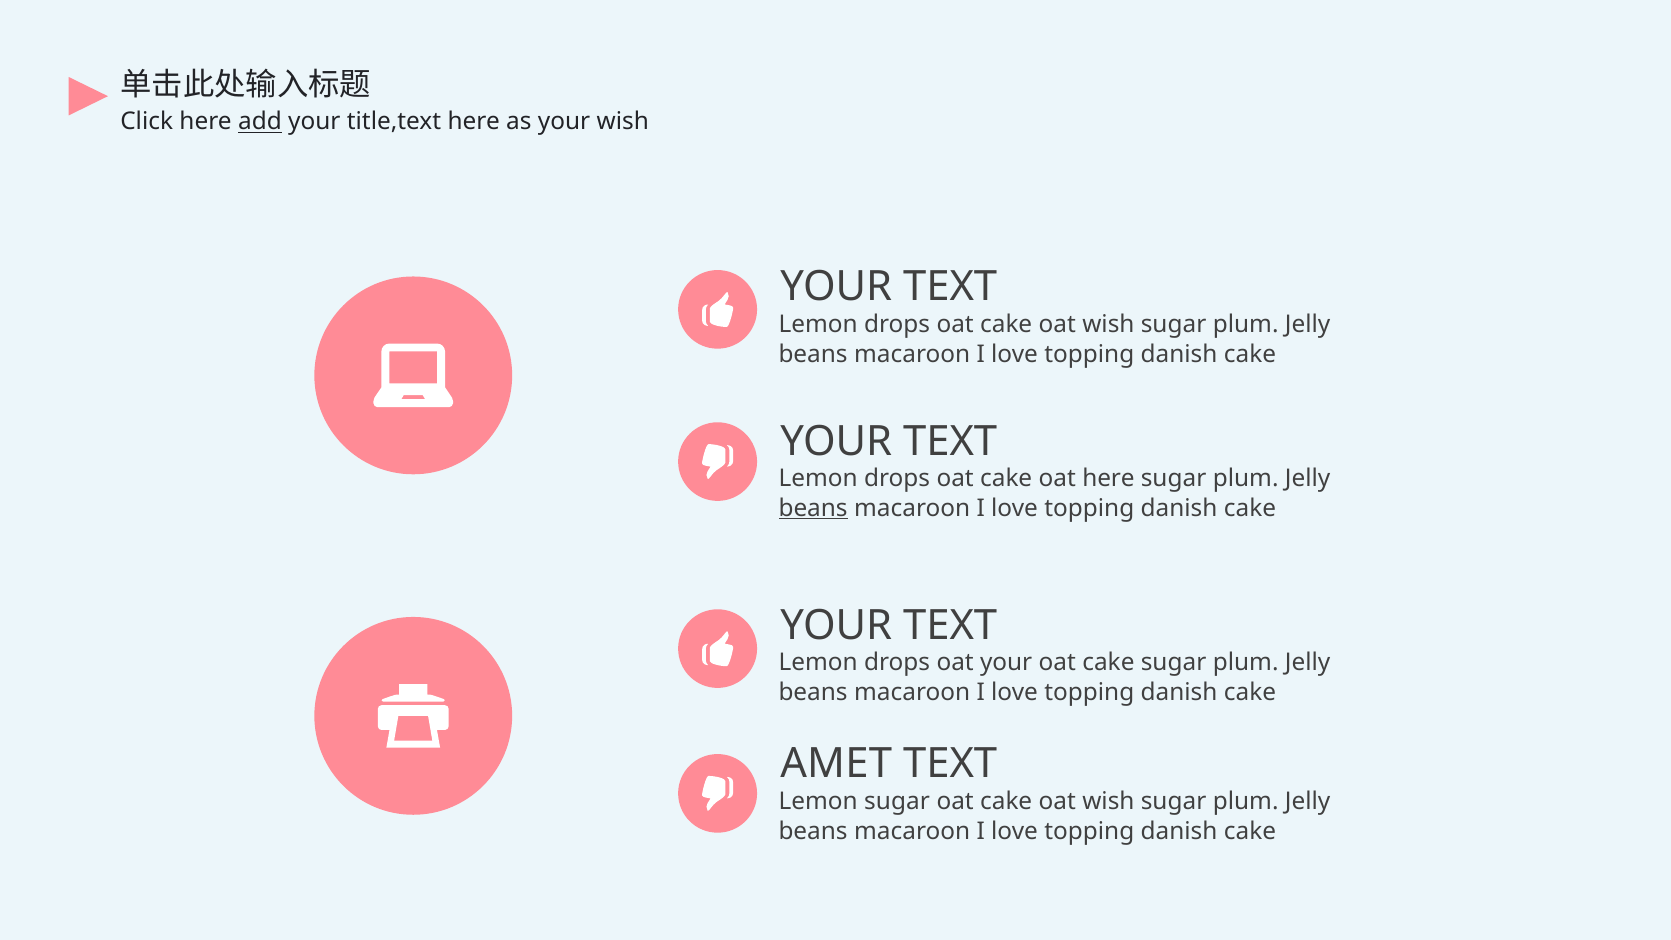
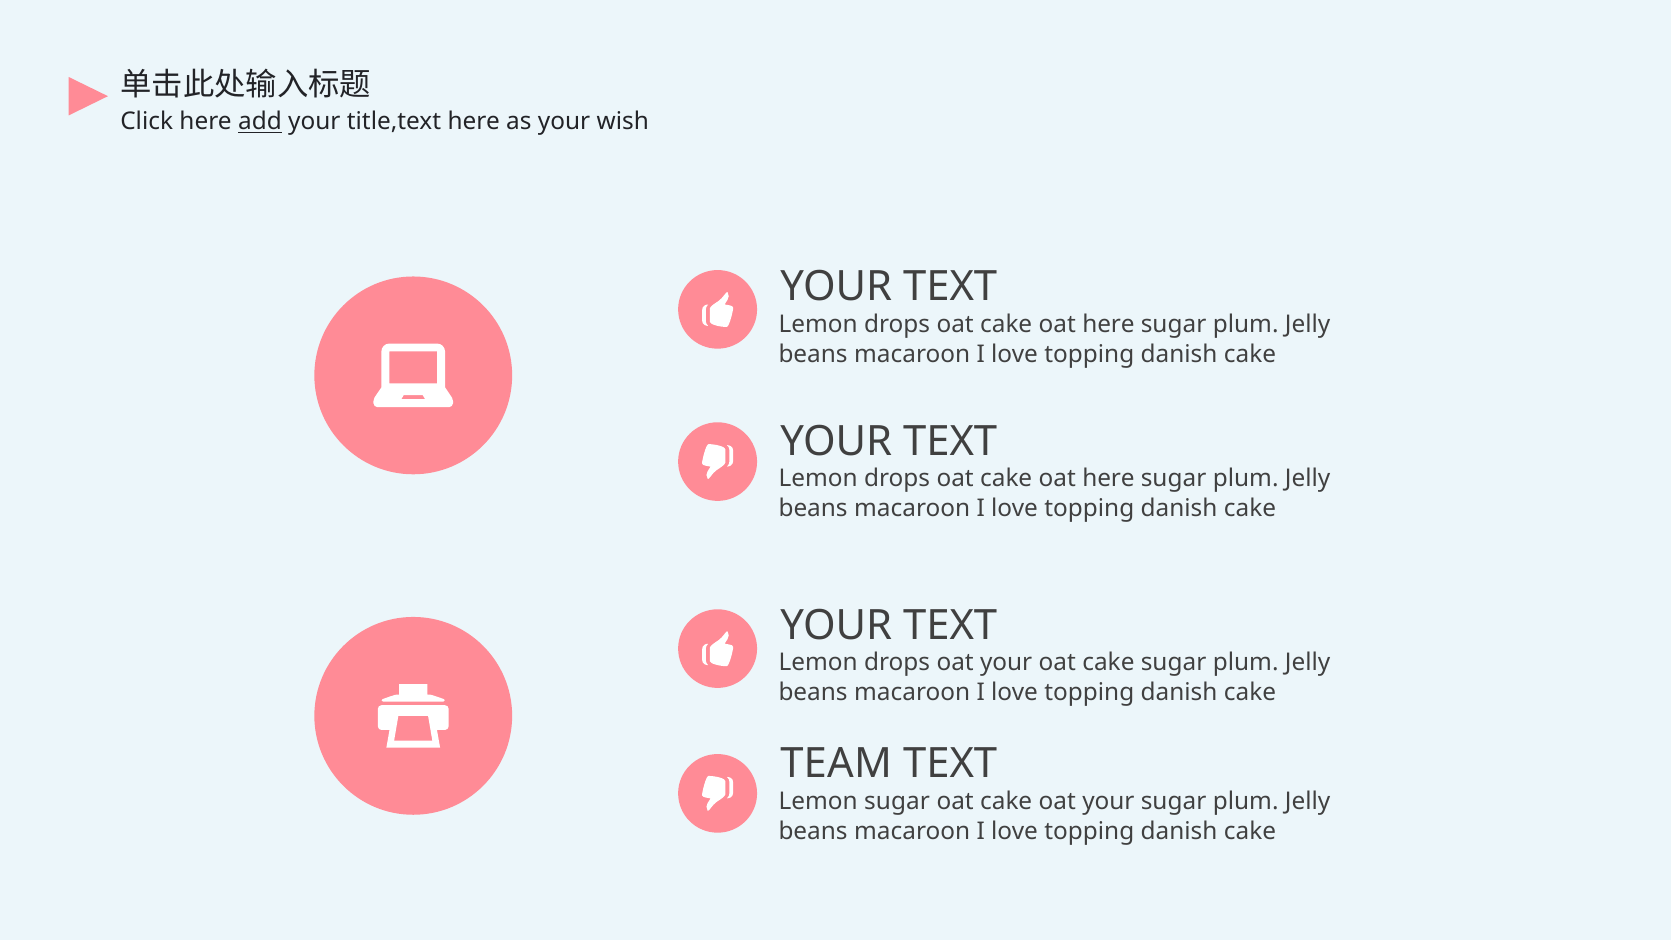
wish at (1108, 325): wish -> here
beans at (813, 508) underline: present -> none
AMET: AMET -> TEAM
wish at (1108, 802): wish -> your
